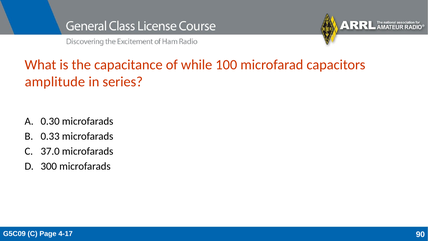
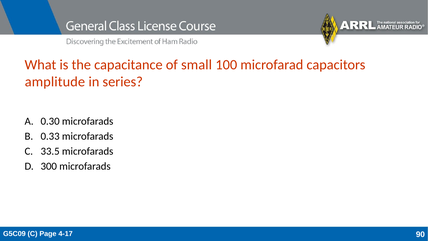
while: while -> small
37.0: 37.0 -> 33.5
